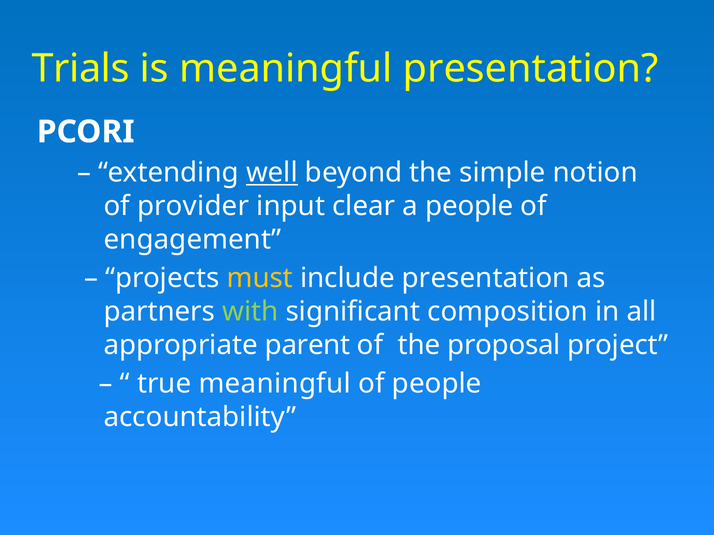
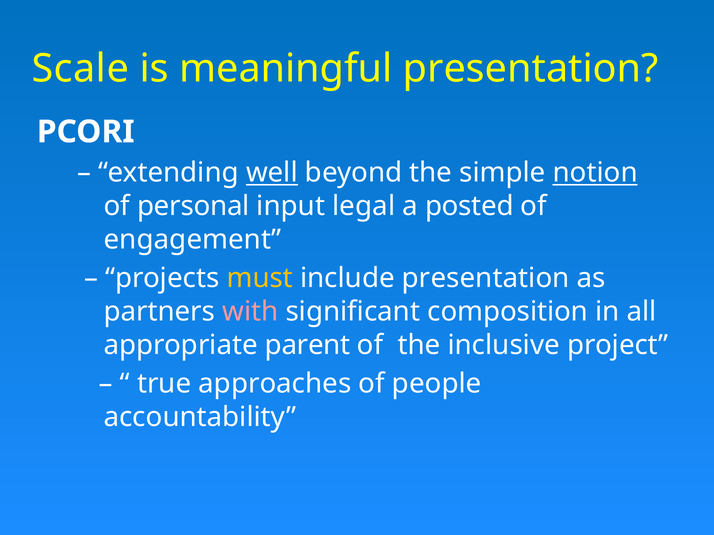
Trials: Trials -> Scale
notion underline: none -> present
provider: provider -> personal
clear: clear -> legal
a people: people -> posted
with colour: light green -> pink
proposal: proposal -> inclusive
true meaningful: meaningful -> approaches
